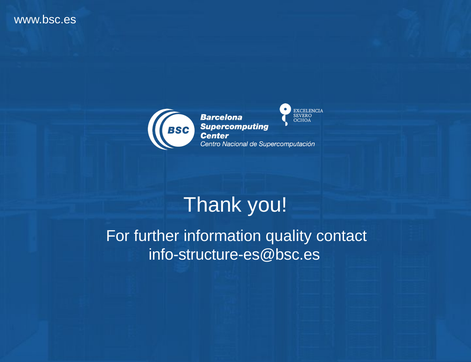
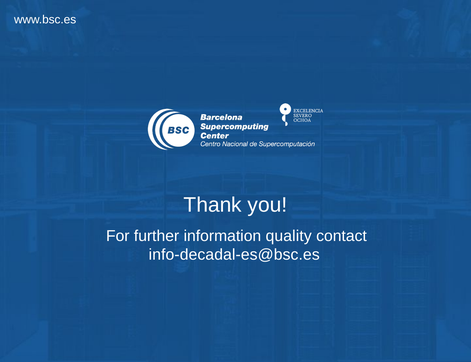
info-structure-es@bsc.es: info-structure-es@bsc.es -> info-decadal-es@bsc.es
